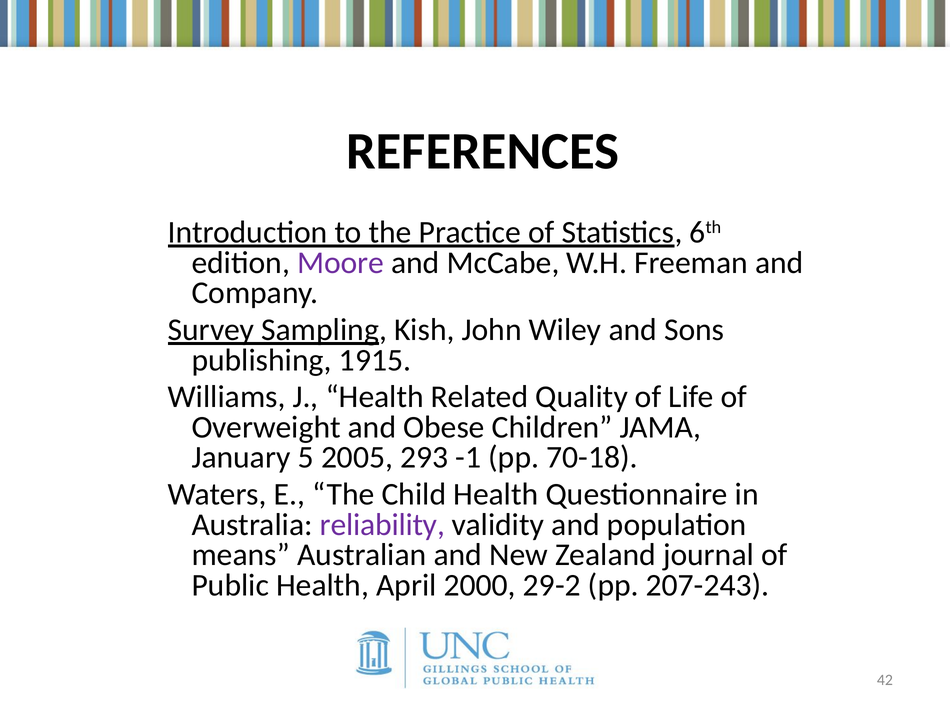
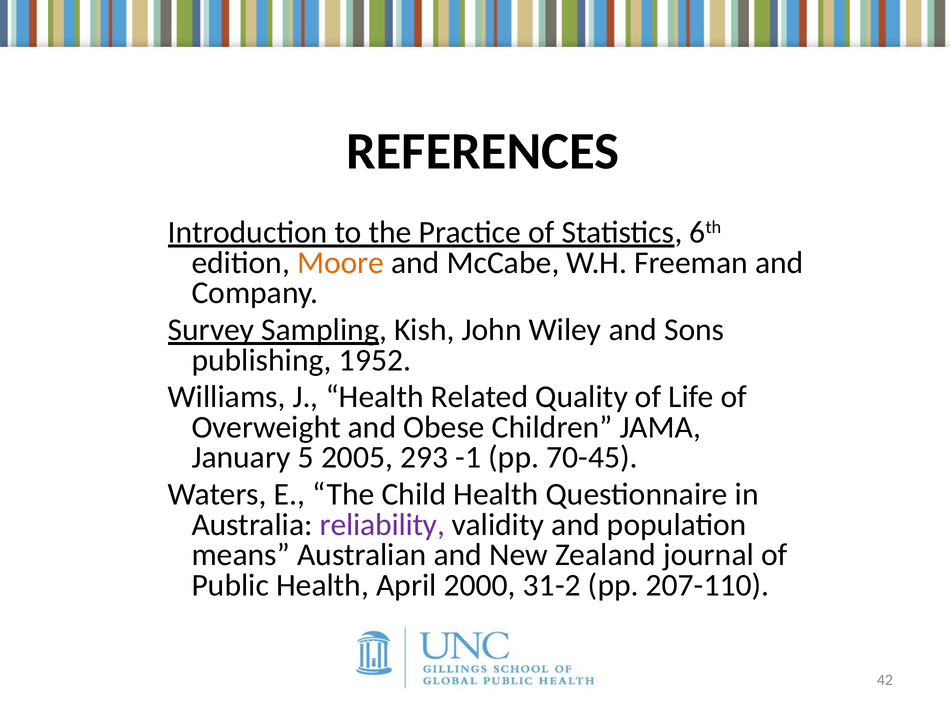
Moore colour: purple -> orange
1915: 1915 -> 1952
70-18: 70-18 -> 70-45
29-2: 29-2 -> 31-2
207-243: 207-243 -> 207-110
